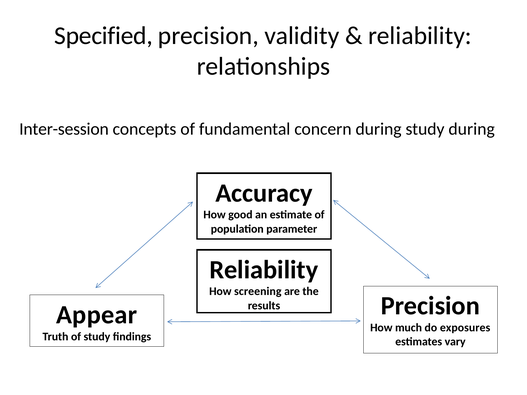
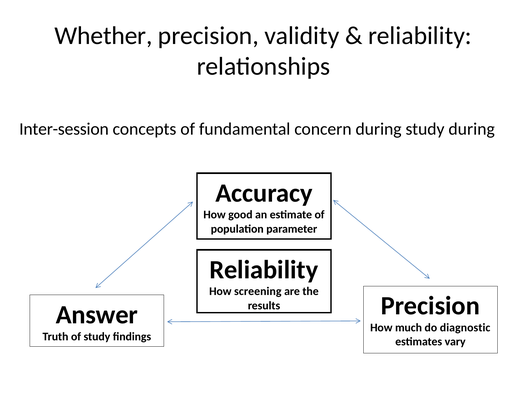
Specified: Specified -> Whether
Appear: Appear -> Answer
exposures: exposures -> diagnostic
